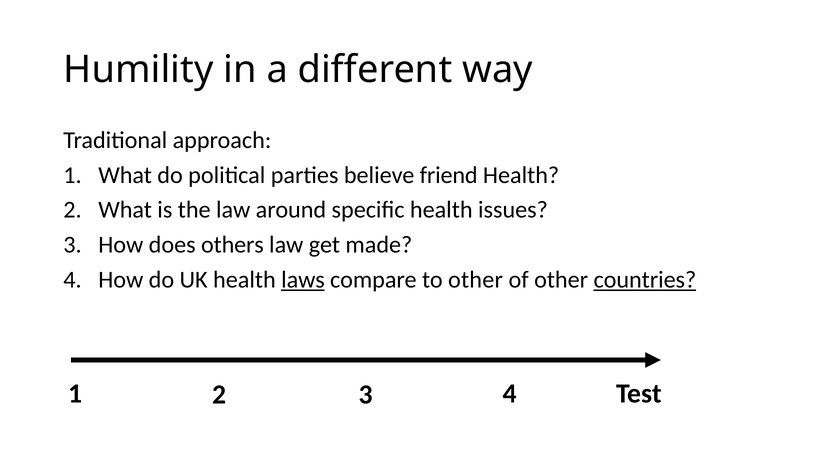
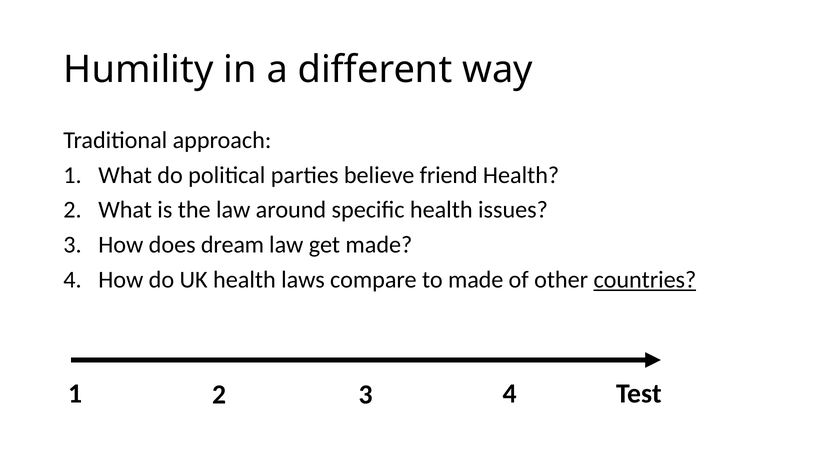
others: others -> dream
laws underline: present -> none
to other: other -> made
